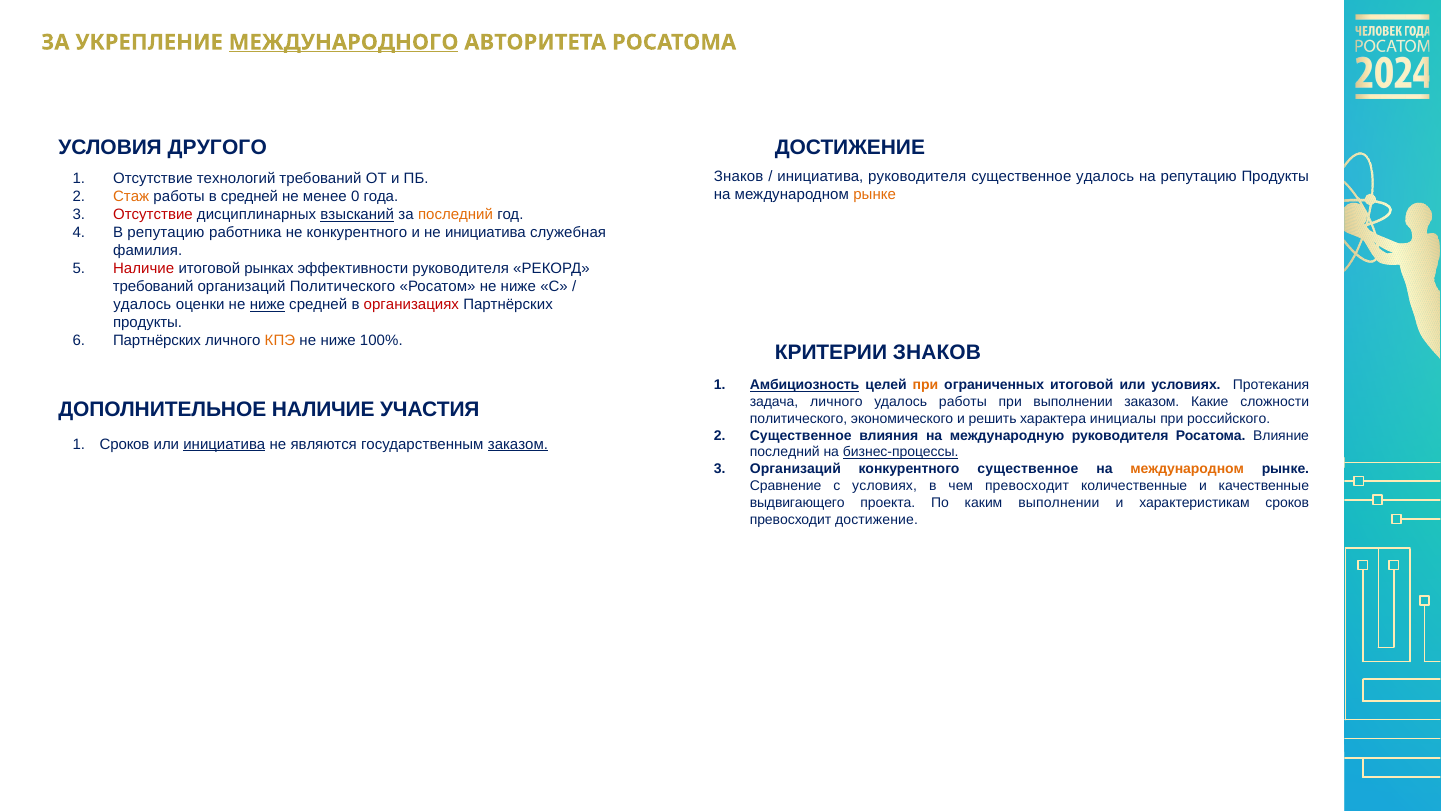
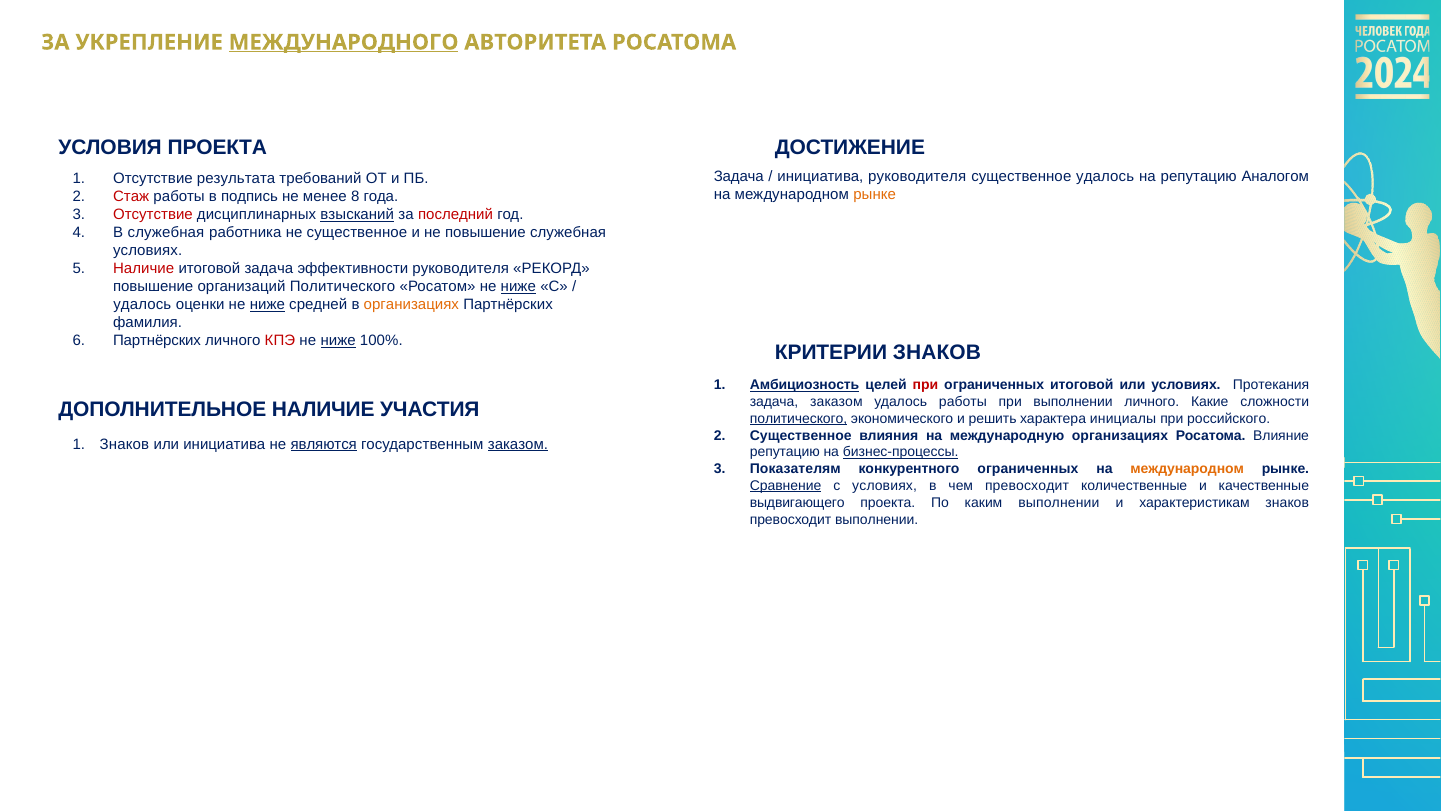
УСЛОВИЯ ДРУГОГО: ДРУГОГО -> ПРОЕКТА
Знаков at (739, 177): Знаков -> Задача
репутацию Продукты: Продукты -> Аналогом
технологий: технологий -> результата
Стаж colour: orange -> red
в средней: средней -> подпись
0: 0 -> 8
последний at (455, 215) colour: orange -> red
В репутацию: репутацию -> служебная
не конкурентного: конкурентного -> существенное
не инициатива: инициатива -> повышение
фамилия at (148, 251): фамилия -> условиях
итоговой рынках: рынках -> задача
требований at (153, 287): требований -> повышение
ниже at (518, 287) underline: none -> present
организациях at (411, 305) colour: red -> orange
продукты at (148, 323): продукты -> фамилия
КПЭ colour: orange -> red
ниже at (338, 341) underline: none -> present
при at (925, 385) colour: orange -> red
задача личного: личного -> заказом
выполнении заказом: заказом -> личного
политического at (799, 419) underline: none -> present
международную руководителя: руководителя -> организациях
1 Сроков: Сроков -> Знаков
инициатива at (224, 444) underline: present -> none
являются underline: none -> present
последний at (785, 452): последний -> репутацию
Организаций at (795, 469): Организаций -> Показателям
конкурентного существенное: существенное -> ограниченных
Сравнение underline: none -> present
характеристикам сроков: сроков -> знаков
превосходит достижение: достижение -> выполнении
